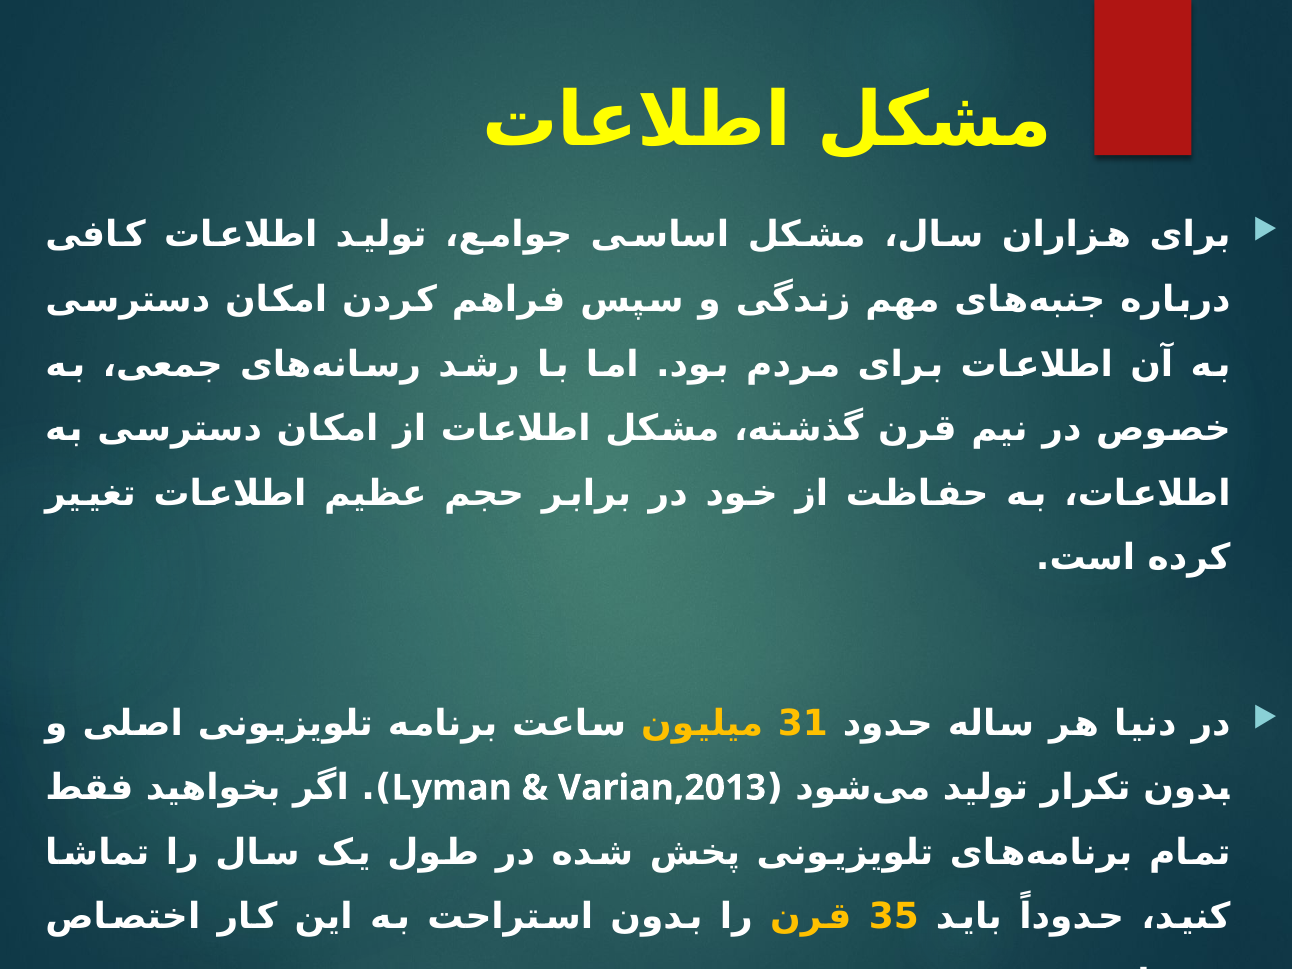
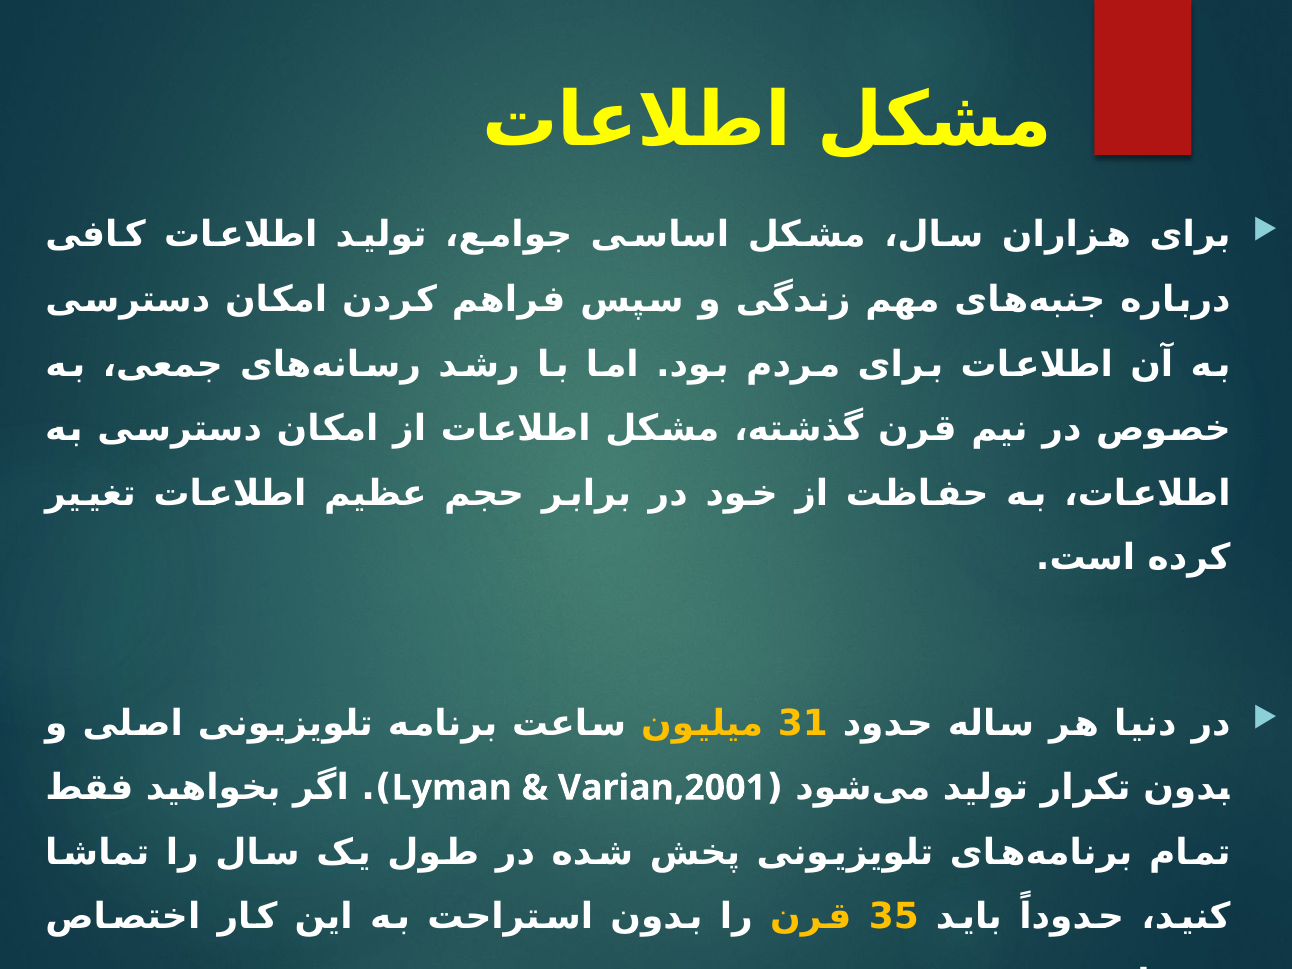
Varian,2013: Varian,2013 -> Varian,2001
